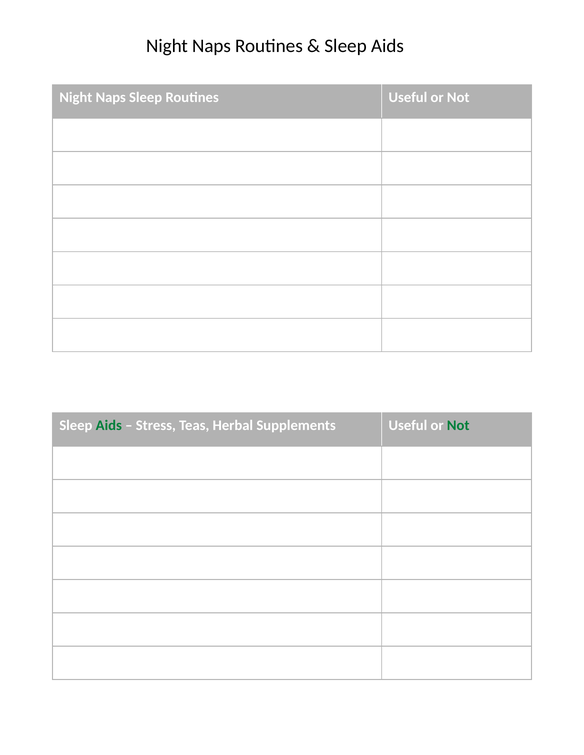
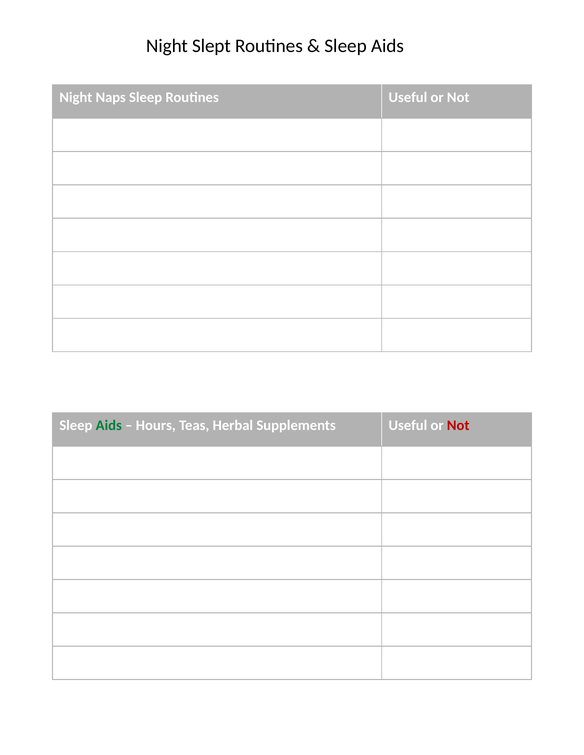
Naps at (212, 46): Naps -> Slept
Stress: Stress -> Hours
Not at (458, 426) colour: green -> red
